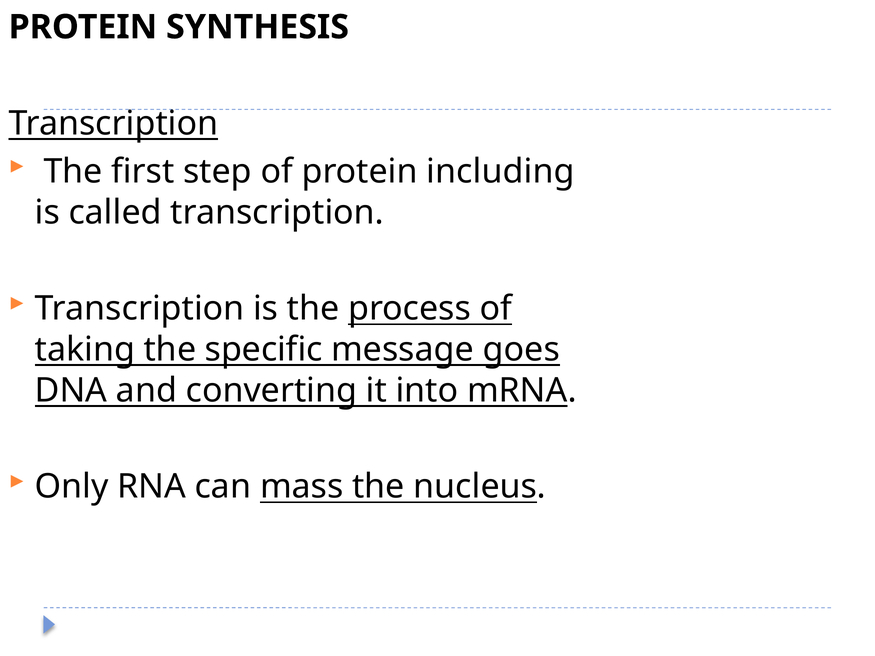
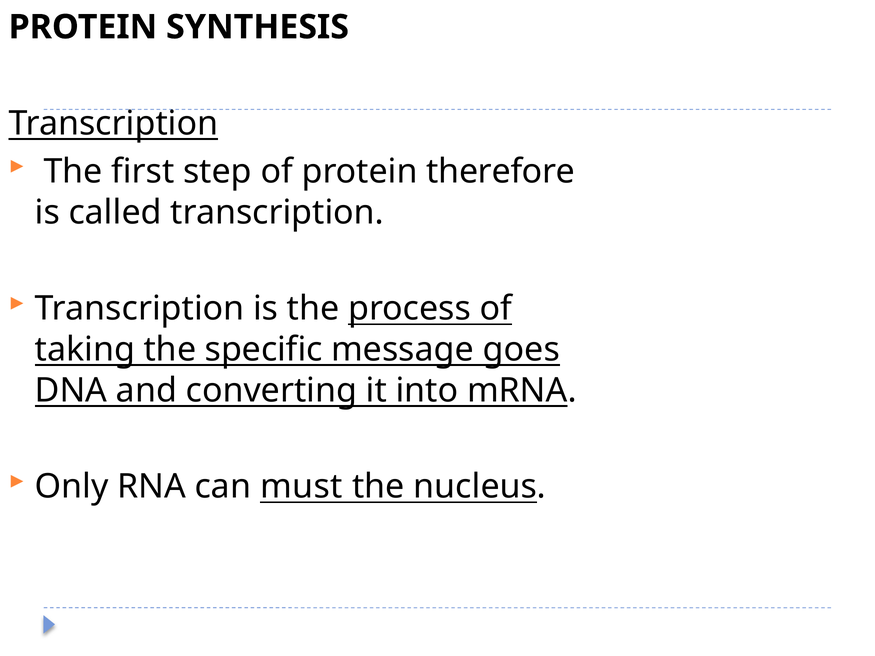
including: including -> therefore
mass: mass -> must
